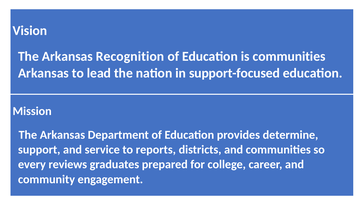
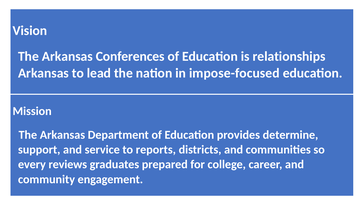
Recognition: Recognition -> Conferences
is communities: communities -> relationships
support-focused: support-focused -> impose-focused
